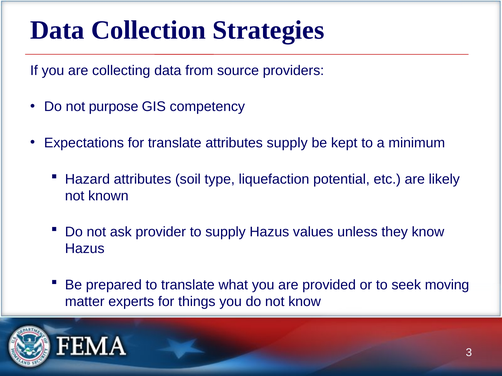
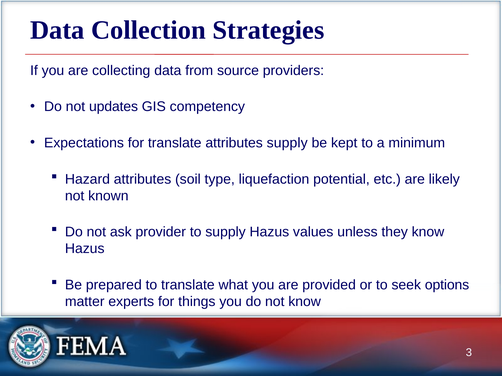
purpose: purpose -> updates
moving: moving -> options
